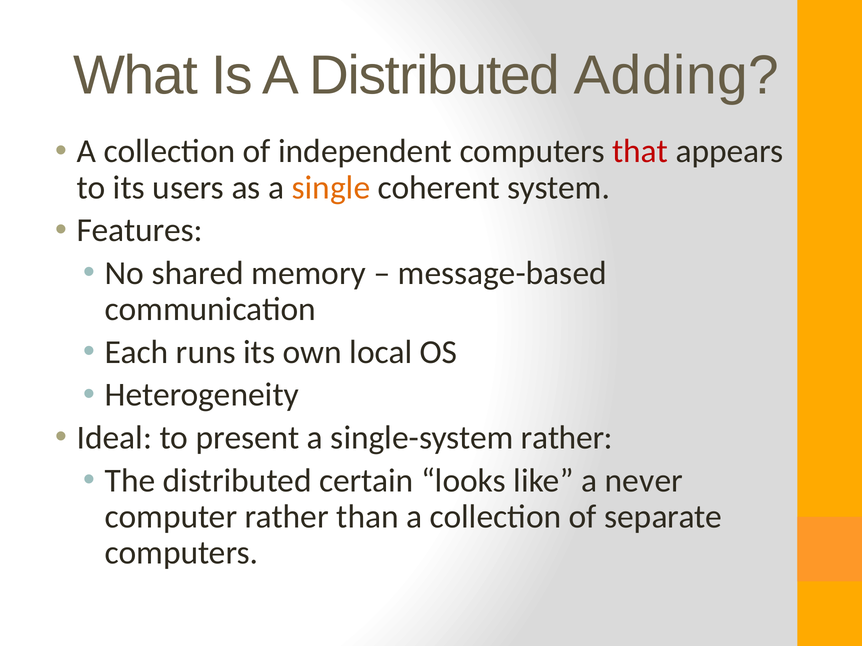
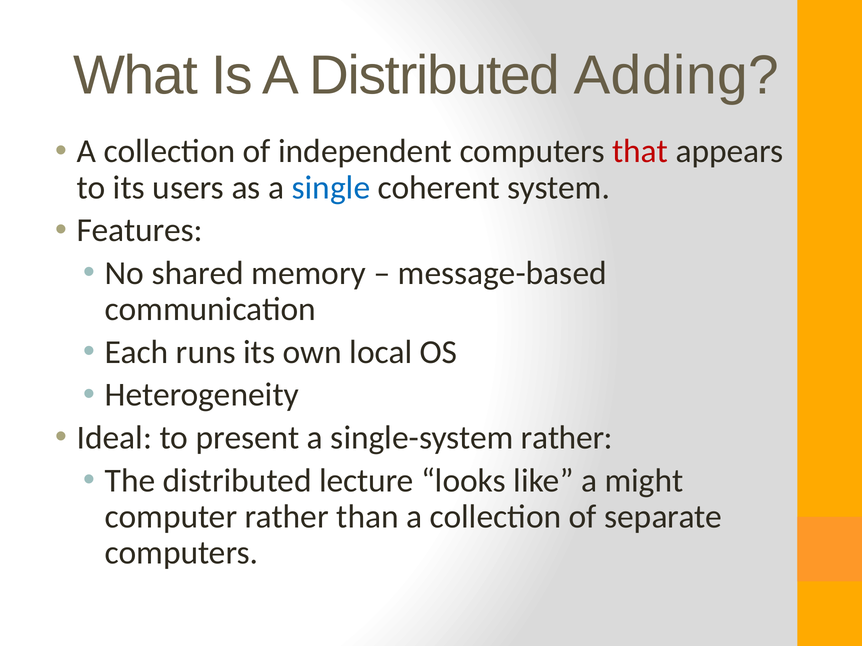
single colour: orange -> blue
certain: certain -> lecture
never: never -> might
